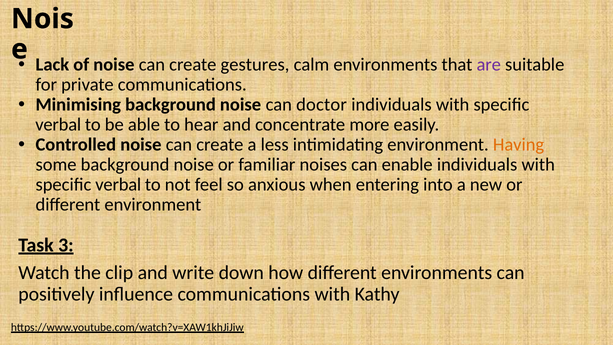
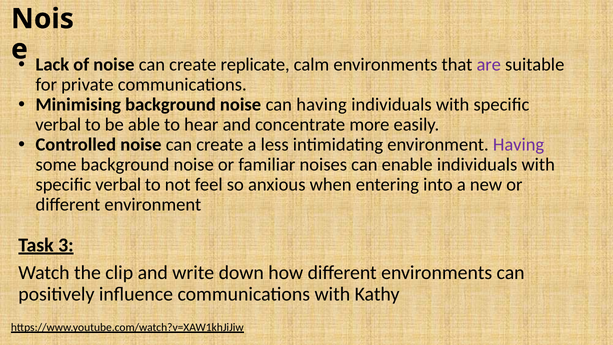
gestures: gestures -> replicate
can doctor: doctor -> having
Having at (519, 145) colour: orange -> purple
